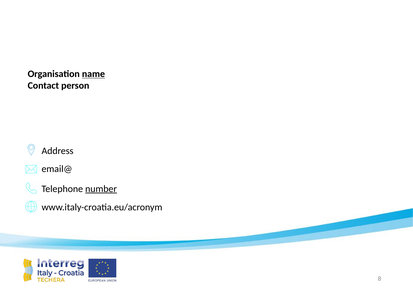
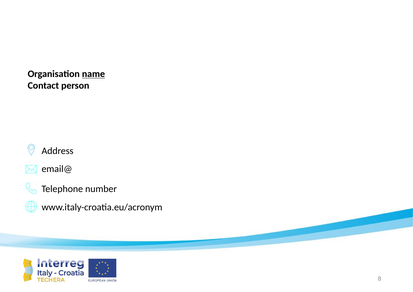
number underline: present -> none
